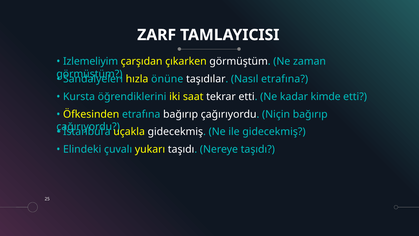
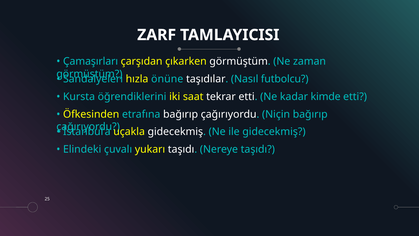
Izlemeliyim: Izlemeliyim -> Çamaşırları
Nasıl etrafına: etrafına -> futbolcu
